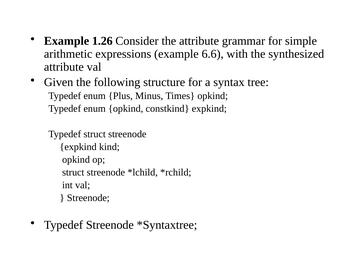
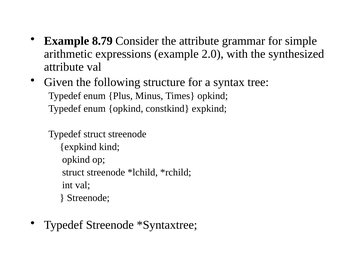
1.26: 1.26 -> 8.79
6.6: 6.6 -> 2.0
